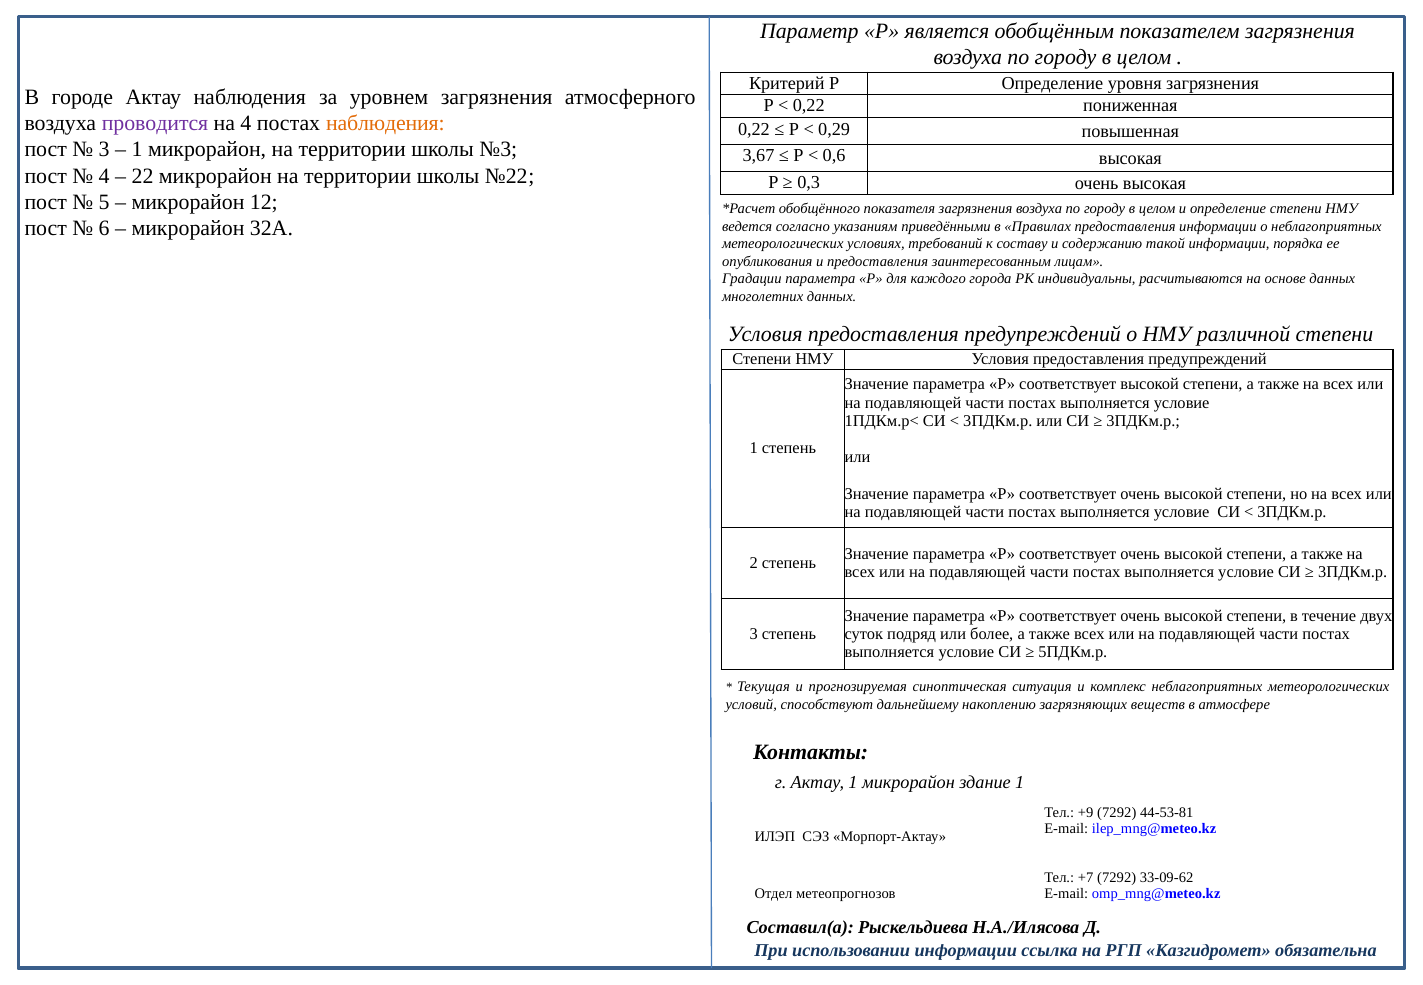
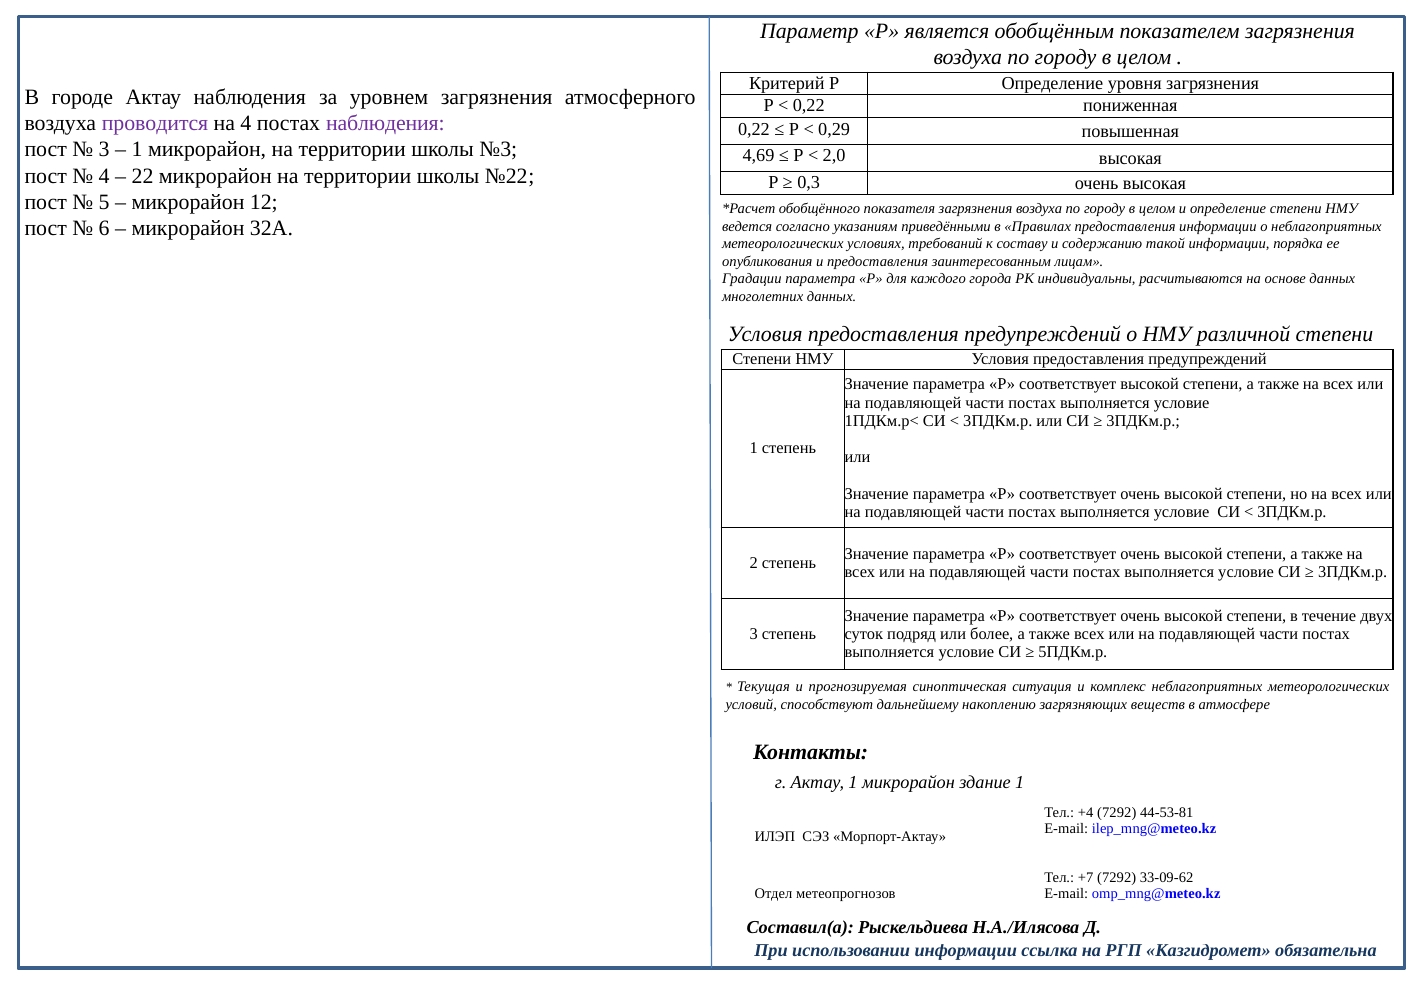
наблюдения at (385, 123) colour: orange -> purple
3,67: 3,67 -> 4,69
0,6: 0,6 -> 2,0
+9: +9 -> +4
